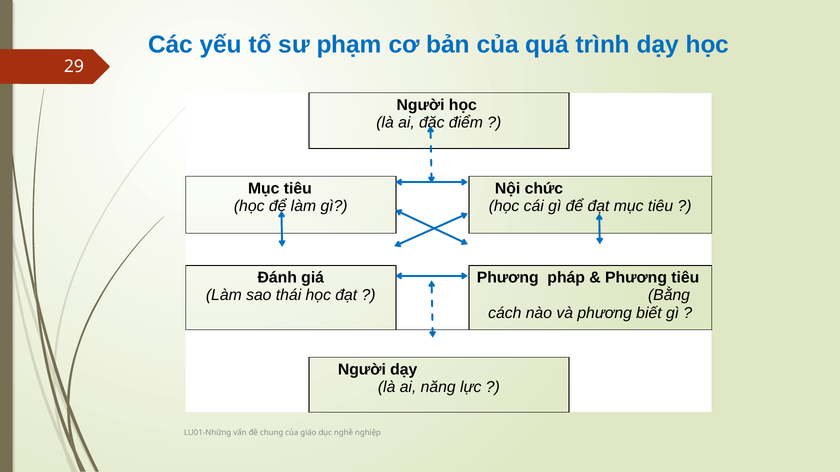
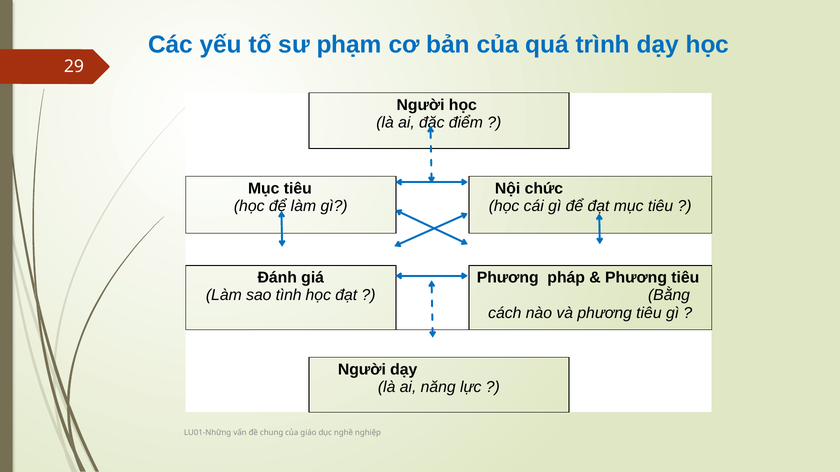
thái: thái -> tình
và phương biết: biết -> tiêu
